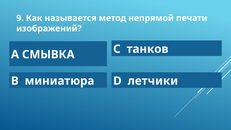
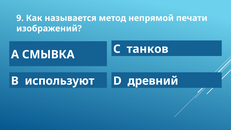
миниатюра: миниатюра -> используют
летчики: летчики -> древний
